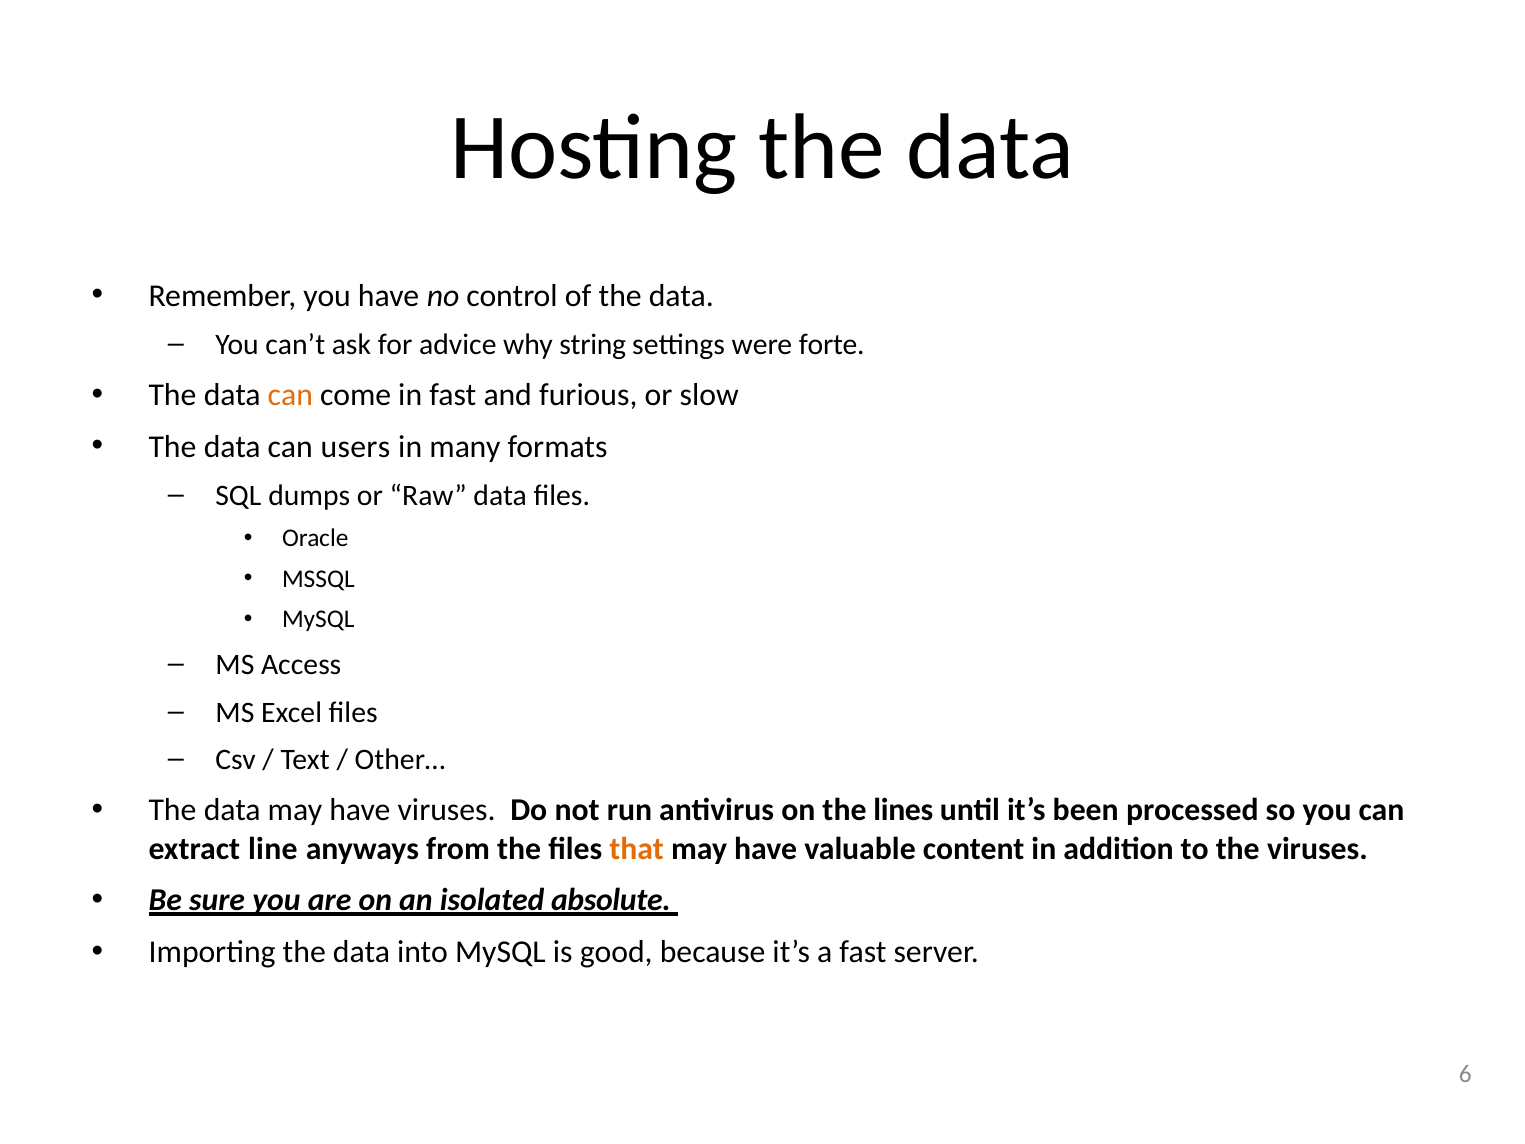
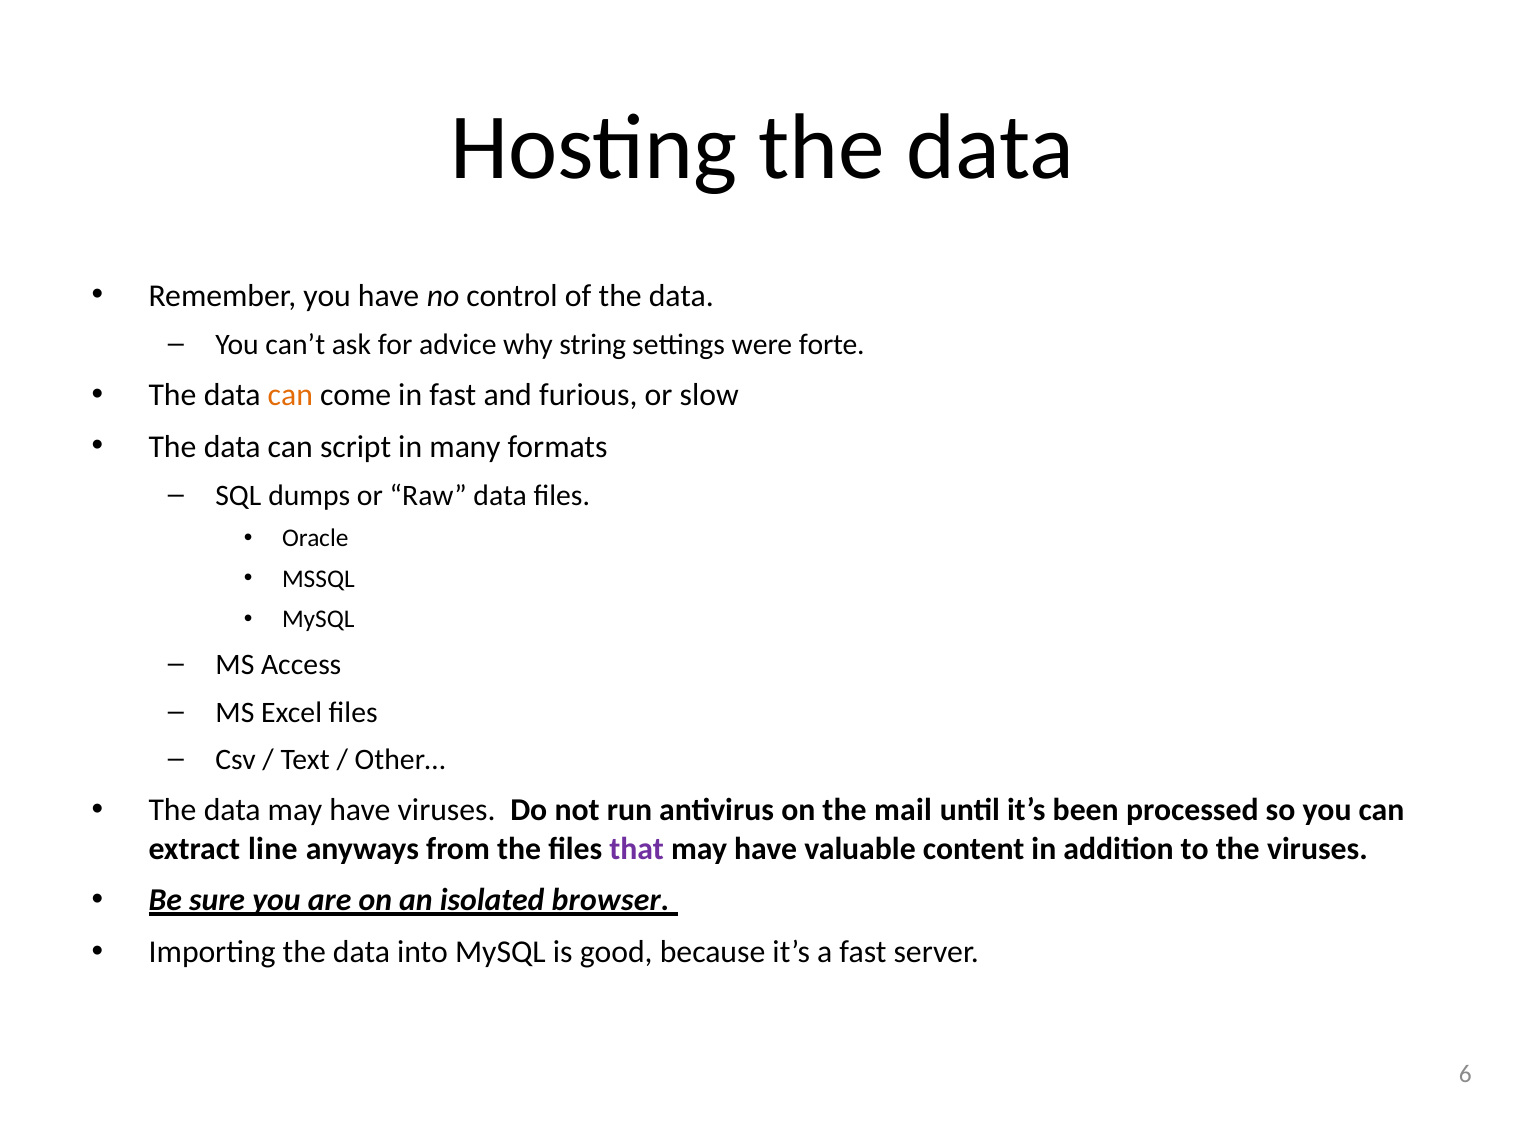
users: users -> script
lines: lines -> mail
that colour: orange -> purple
absolute: absolute -> browser
